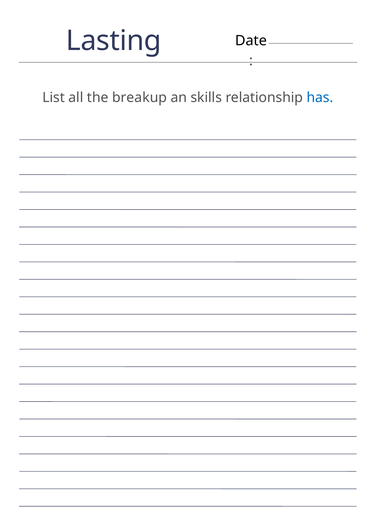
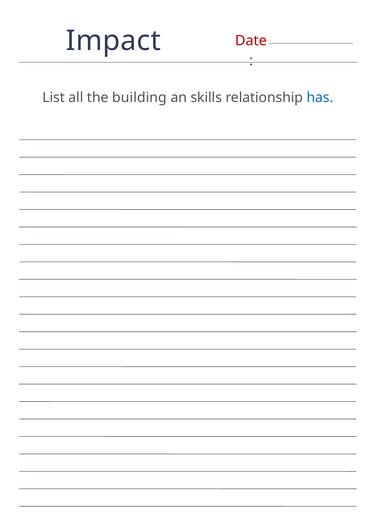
Lasting: Lasting -> Impact
Date colour: black -> red
breakup: breakup -> building
